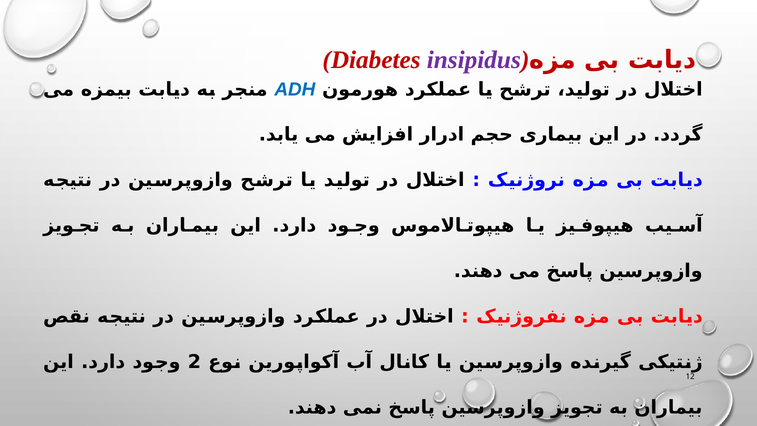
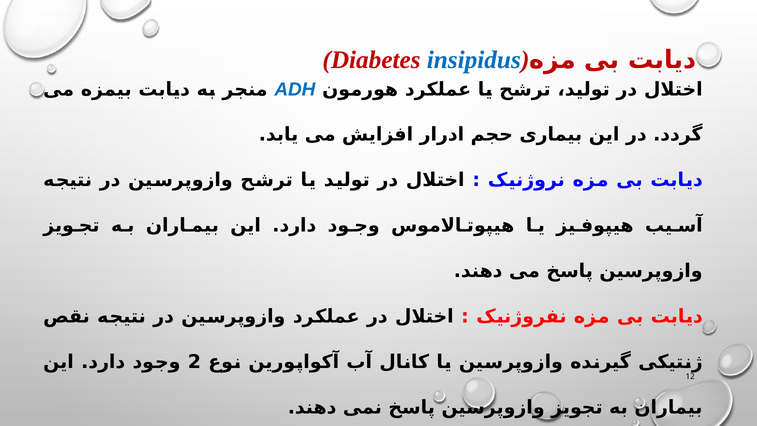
insipidus colour: purple -> blue
